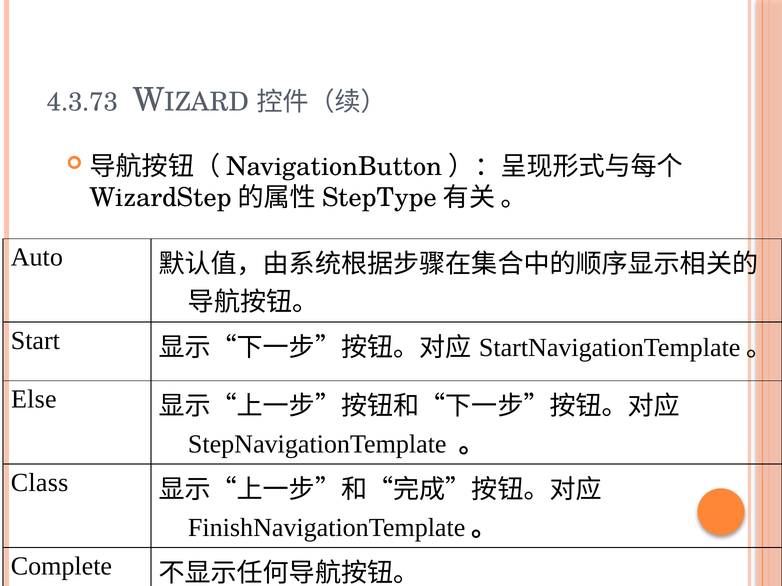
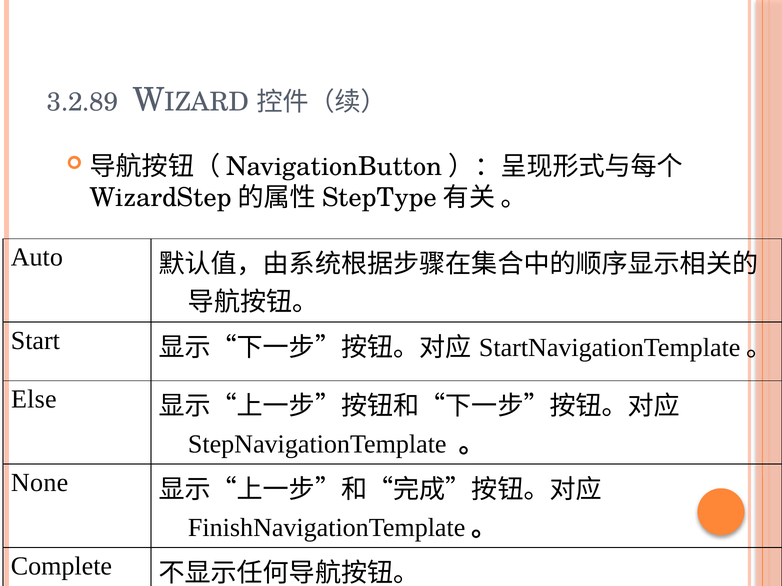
4.3.73: 4.3.73 -> 3.2.89
Class: Class -> None
